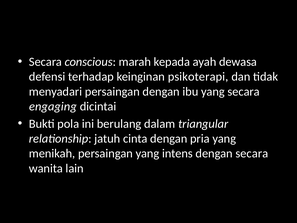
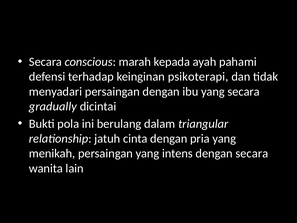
dewasa: dewasa -> pahami
engaging: engaging -> gradually
